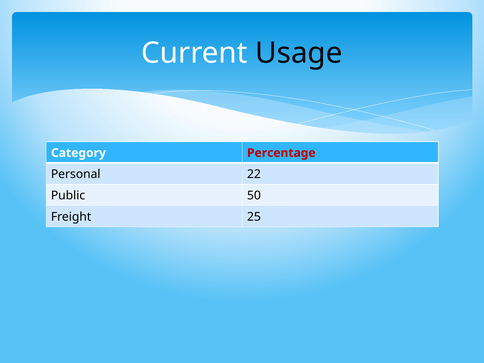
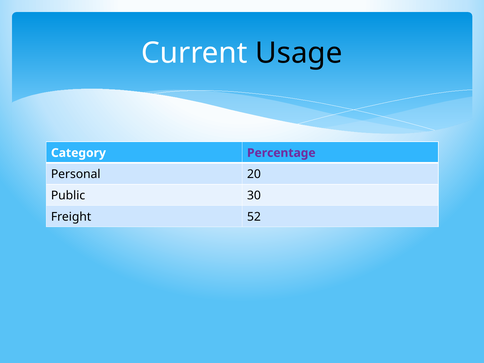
Percentage colour: red -> purple
22: 22 -> 20
50: 50 -> 30
25: 25 -> 52
